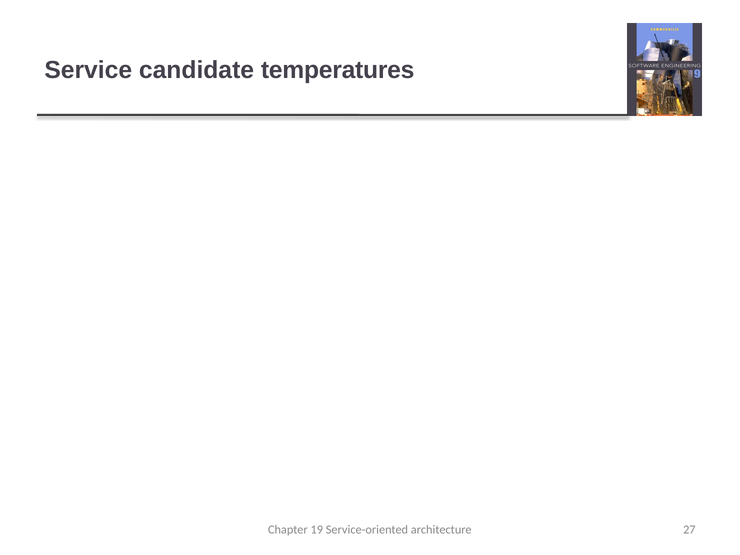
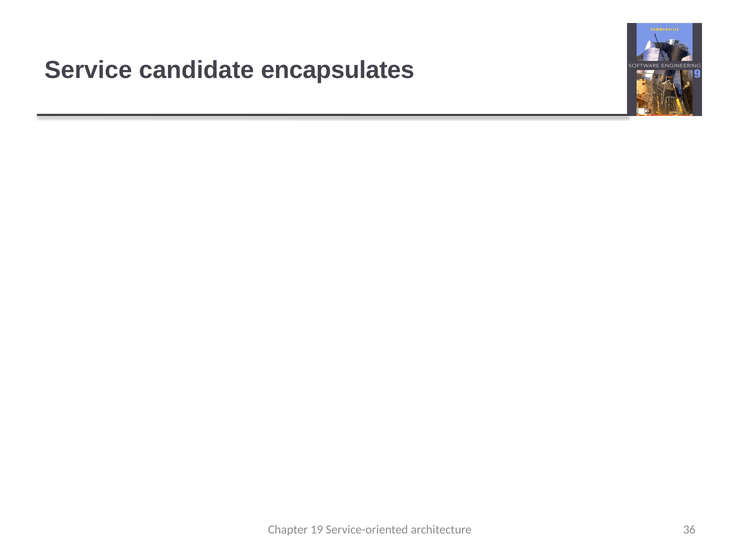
temperatures: temperatures -> encapsulates
27: 27 -> 36
